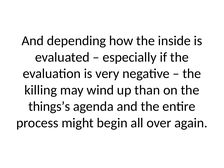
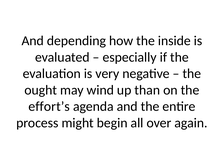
killing: killing -> ought
things’s: things’s -> effort’s
